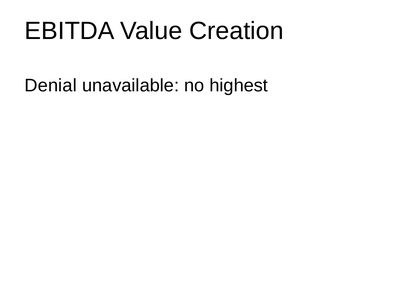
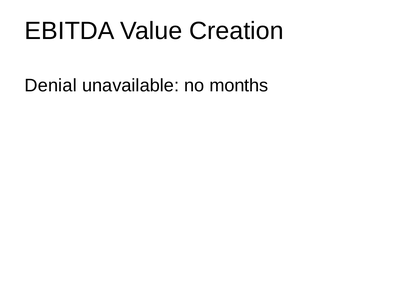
highest: highest -> months
